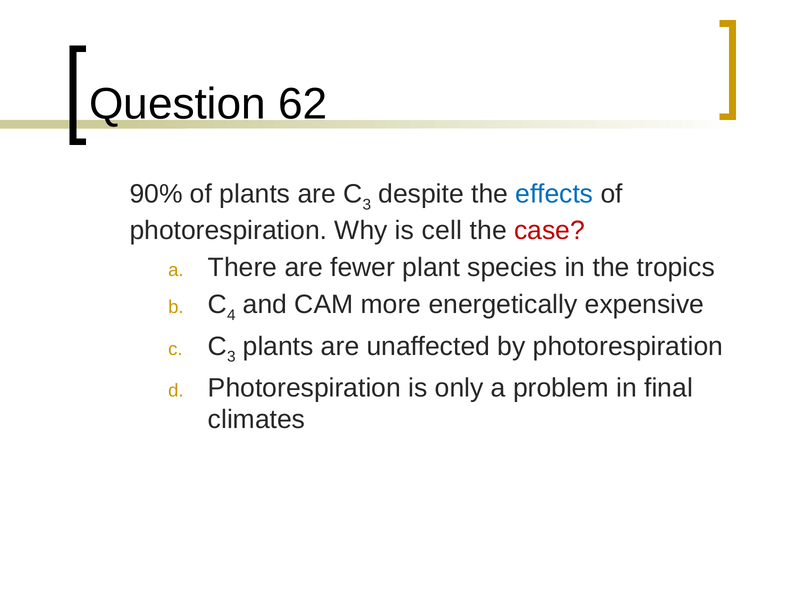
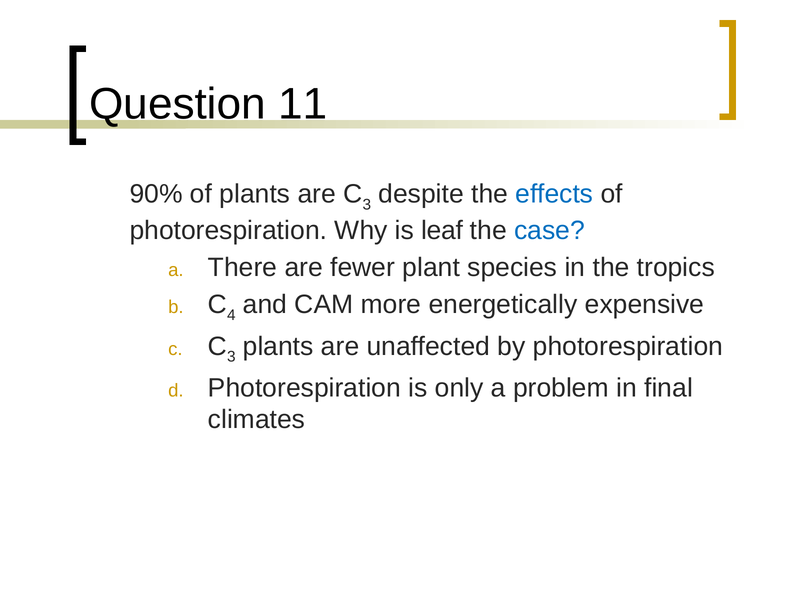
62: 62 -> 11
cell: cell -> leaf
case colour: red -> blue
